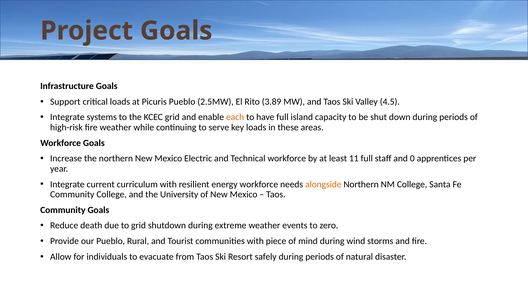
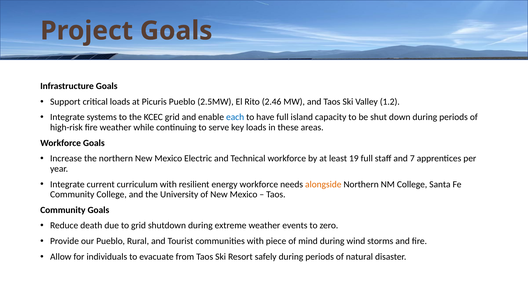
3.89: 3.89 -> 2.46
4.5: 4.5 -> 1.2
each colour: orange -> blue
11: 11 -> 19
0: 0 -> 7
